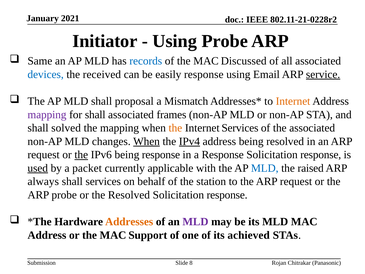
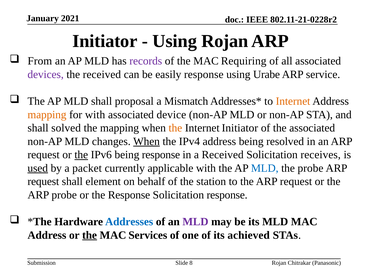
Using Probe: Probe -> Rojan
Same: Same -> From
records colour: blue -> purple
Discussed: Discussed -> Requiring
devices colour: blue -> purple
Email: Email -> Urabe
service underline: present -> none
mapping at (47, 114) colour: purple -> orange
for shall: shall -> with
frames: frames -> device
Internet Services: Services -> Initiator
IPv4 underline: present -> none
a Response: Response -> Received
response at (321, 155): response -> receives
the raised: raised -> probe
always at (43, 181): always -> request
shall services: services -> element
the Resolved: Resolved -> Response
Addresses colour: orange -> blue
the at (90, 235) underline: none -> present
Support: Support -> Services
